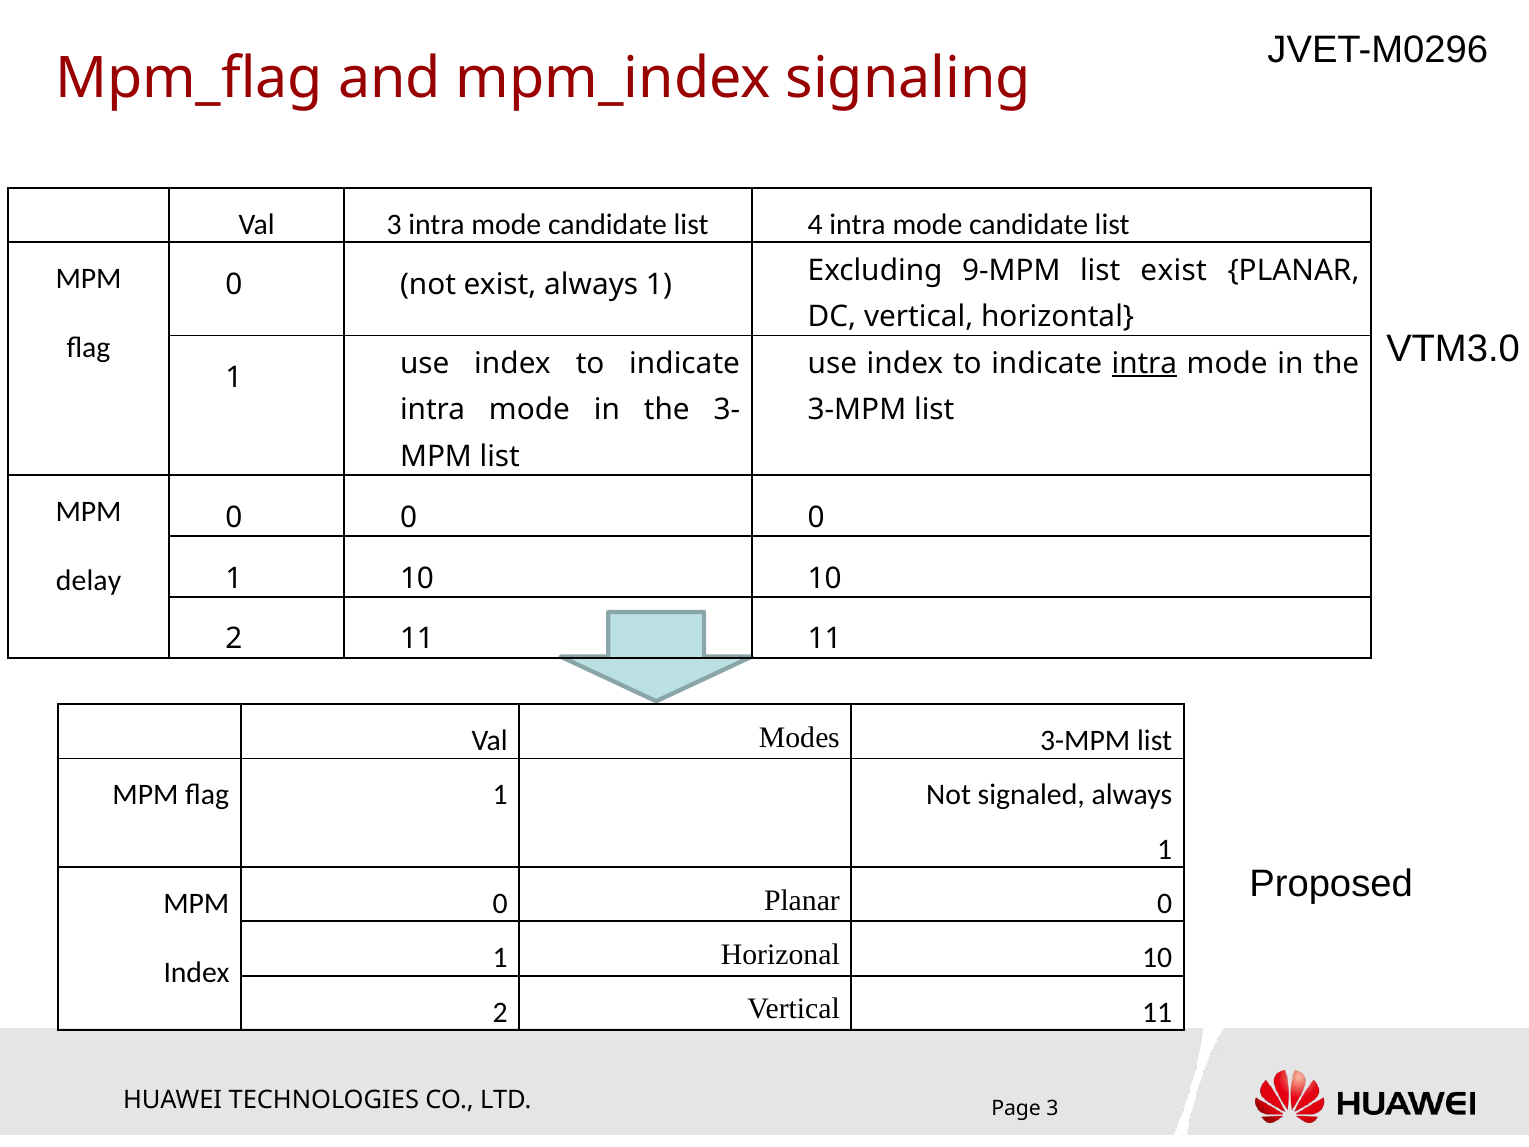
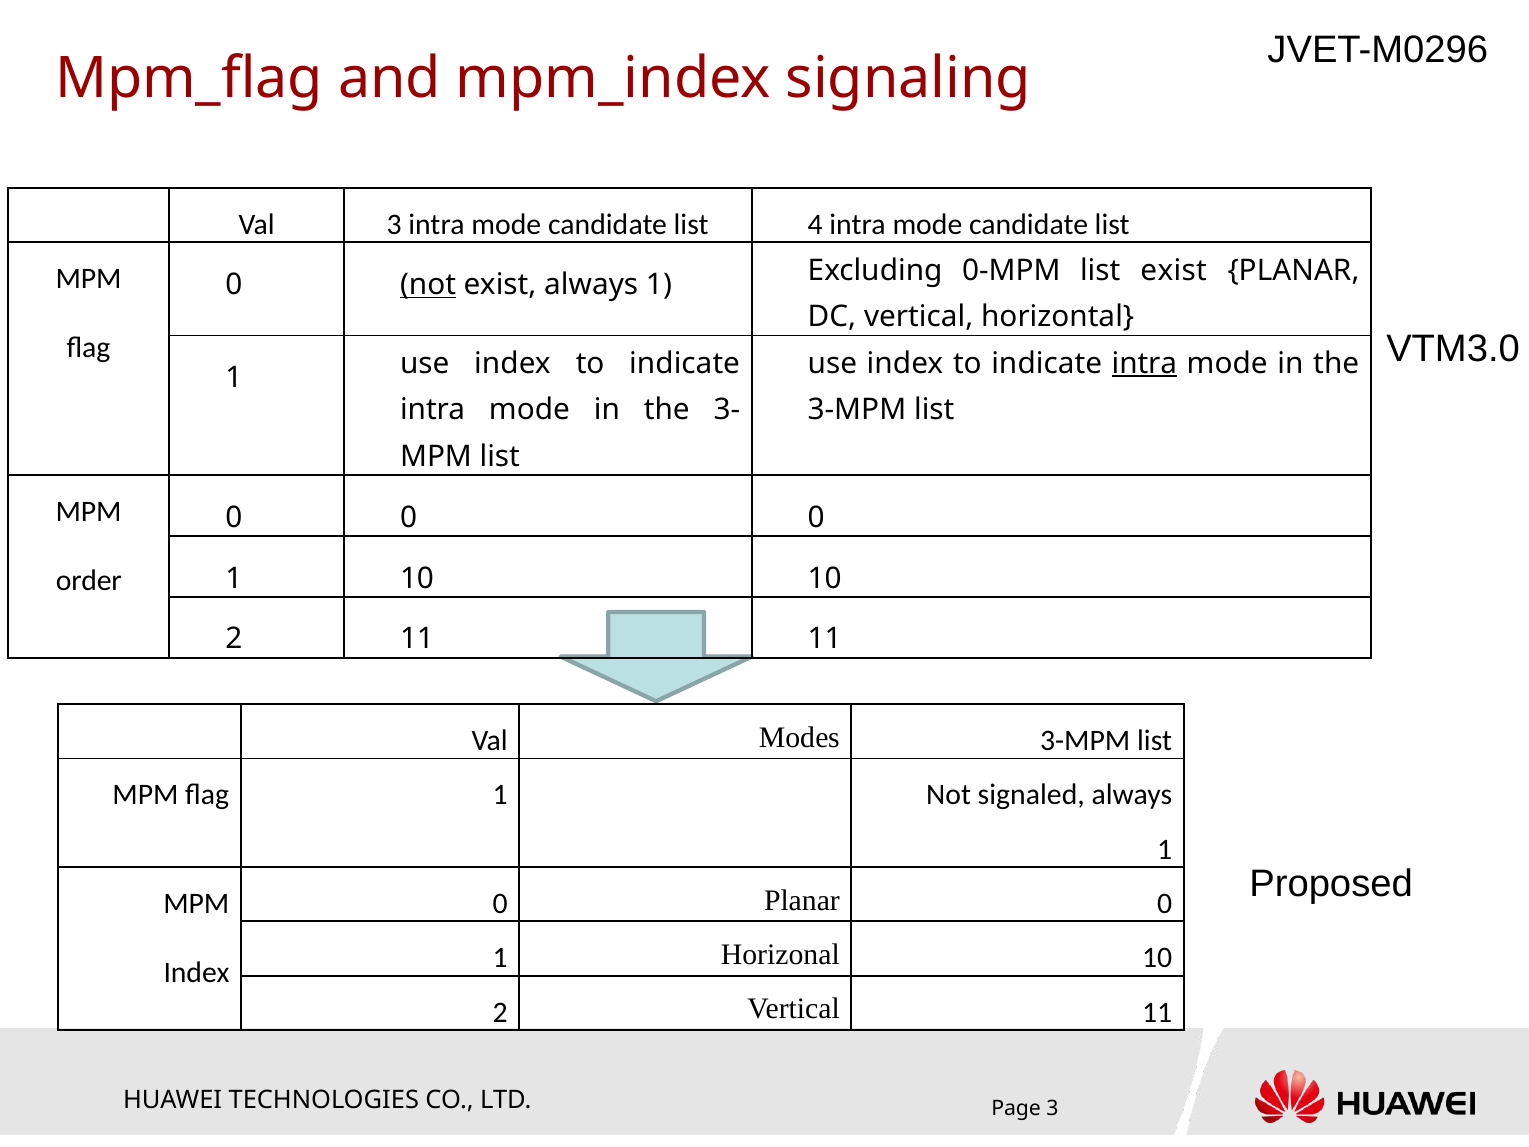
not at (428, 285) underline: none -> present
9-MPM: 9-MPM -> 0-MPM
delay: delay -> order
